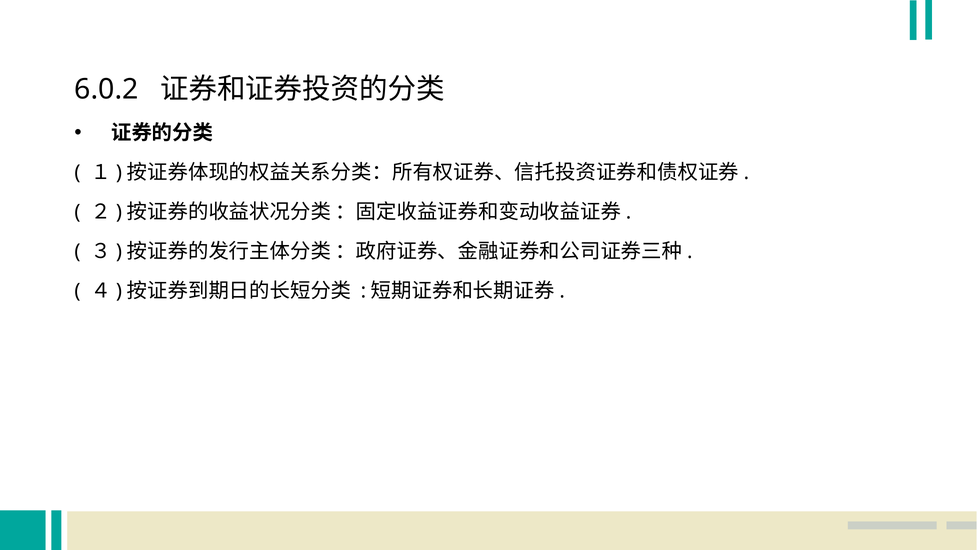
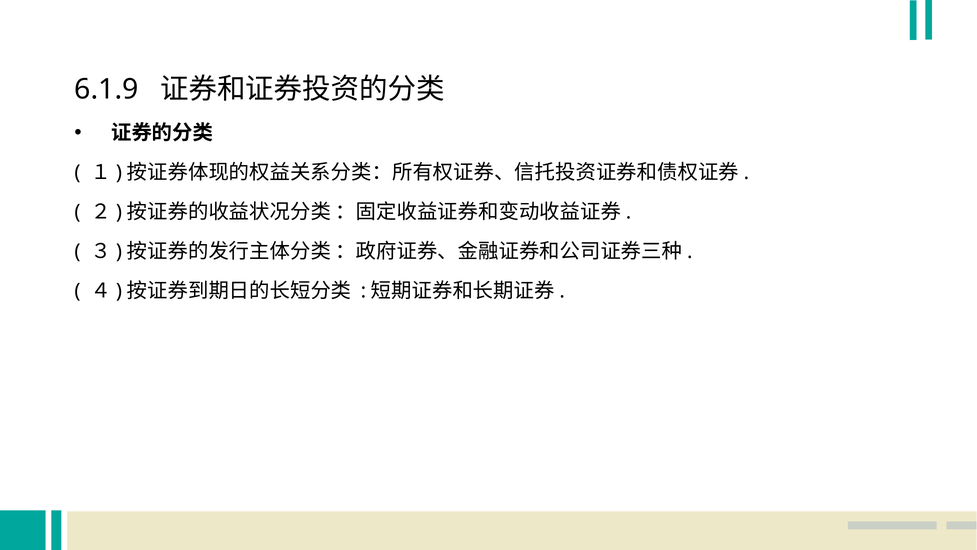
6.0.2: 6.0.2 -> 6.1.9
